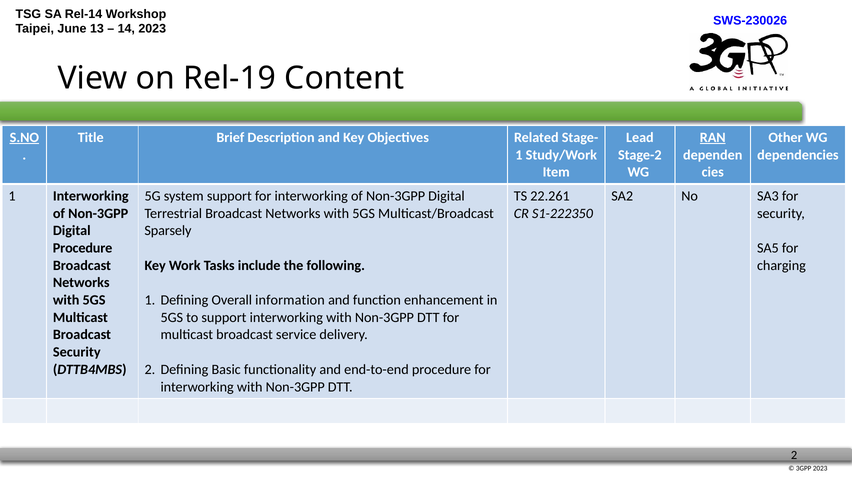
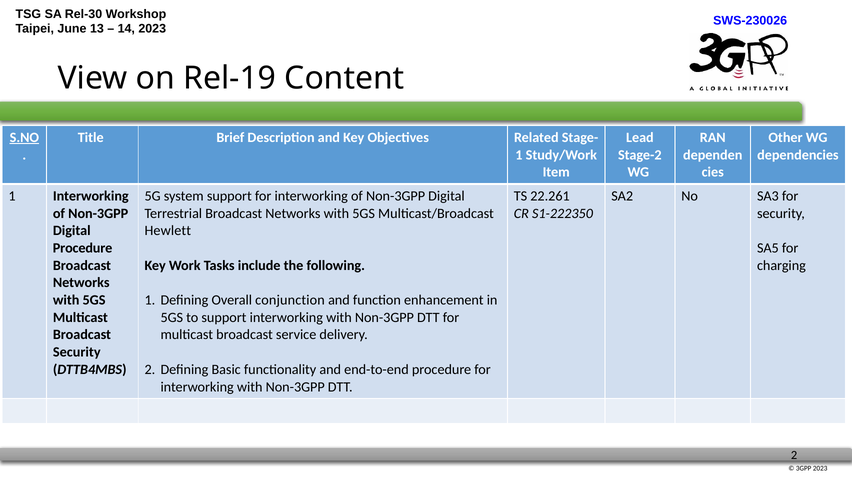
Rel-14: Rel-14 -> Rel-30
RAN underline: present -> none
Sparsely: Sparsely -> Hewlett
information: information -> conjunction
